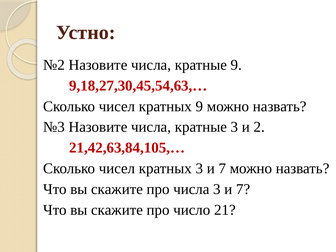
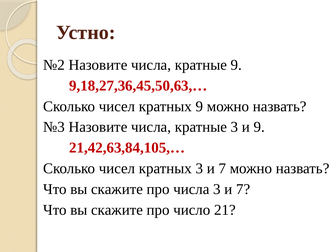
9,18,27,30,45,54,63,…: 9,18,27,30,45,54,63,… -> 9,18,27,36,45,50,63,…
и 2: 2 -> 9
